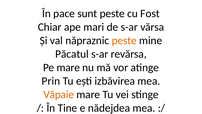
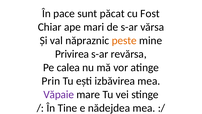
sunt peste: peste -> păcat
Păcatul: Păcatul -> Privirea
Pe mare: mare -> calea
Văpaie colour: orange -> purple
